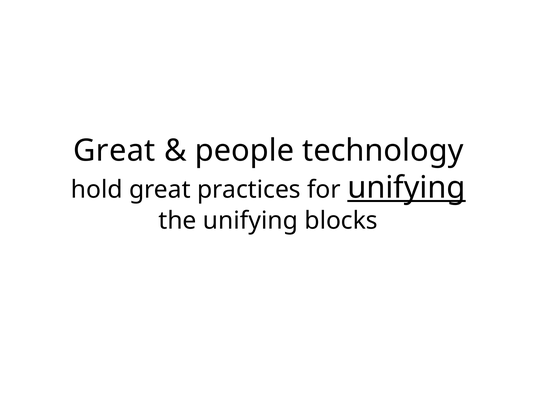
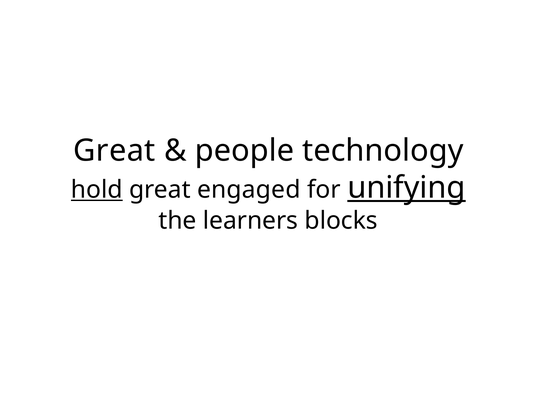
hold underline: none -> present
practices: practices -> engaged
the unifying: unifying -> learners
